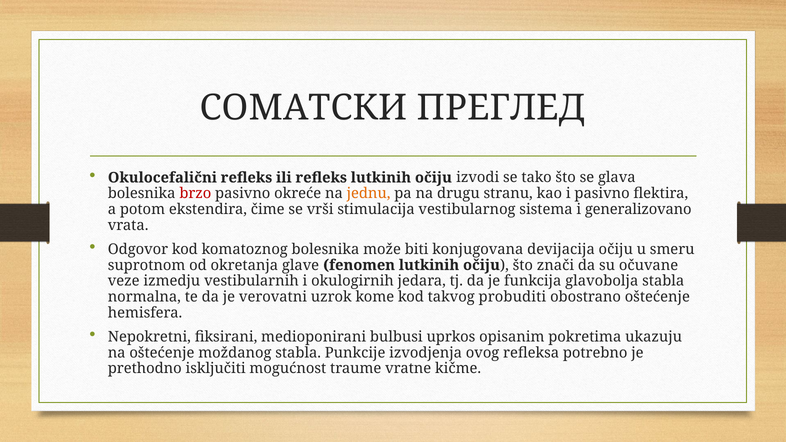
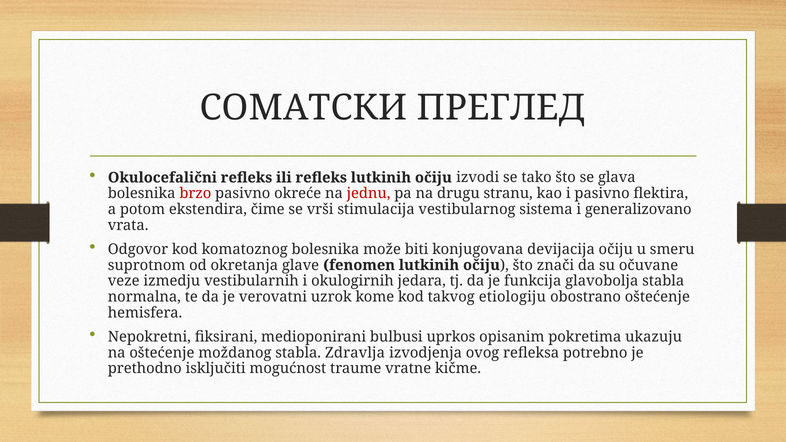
jednu colour: orange -> red
probuditi: probuditi -> etiologiju
Punkcije: Punkcije -> Zdravlja
